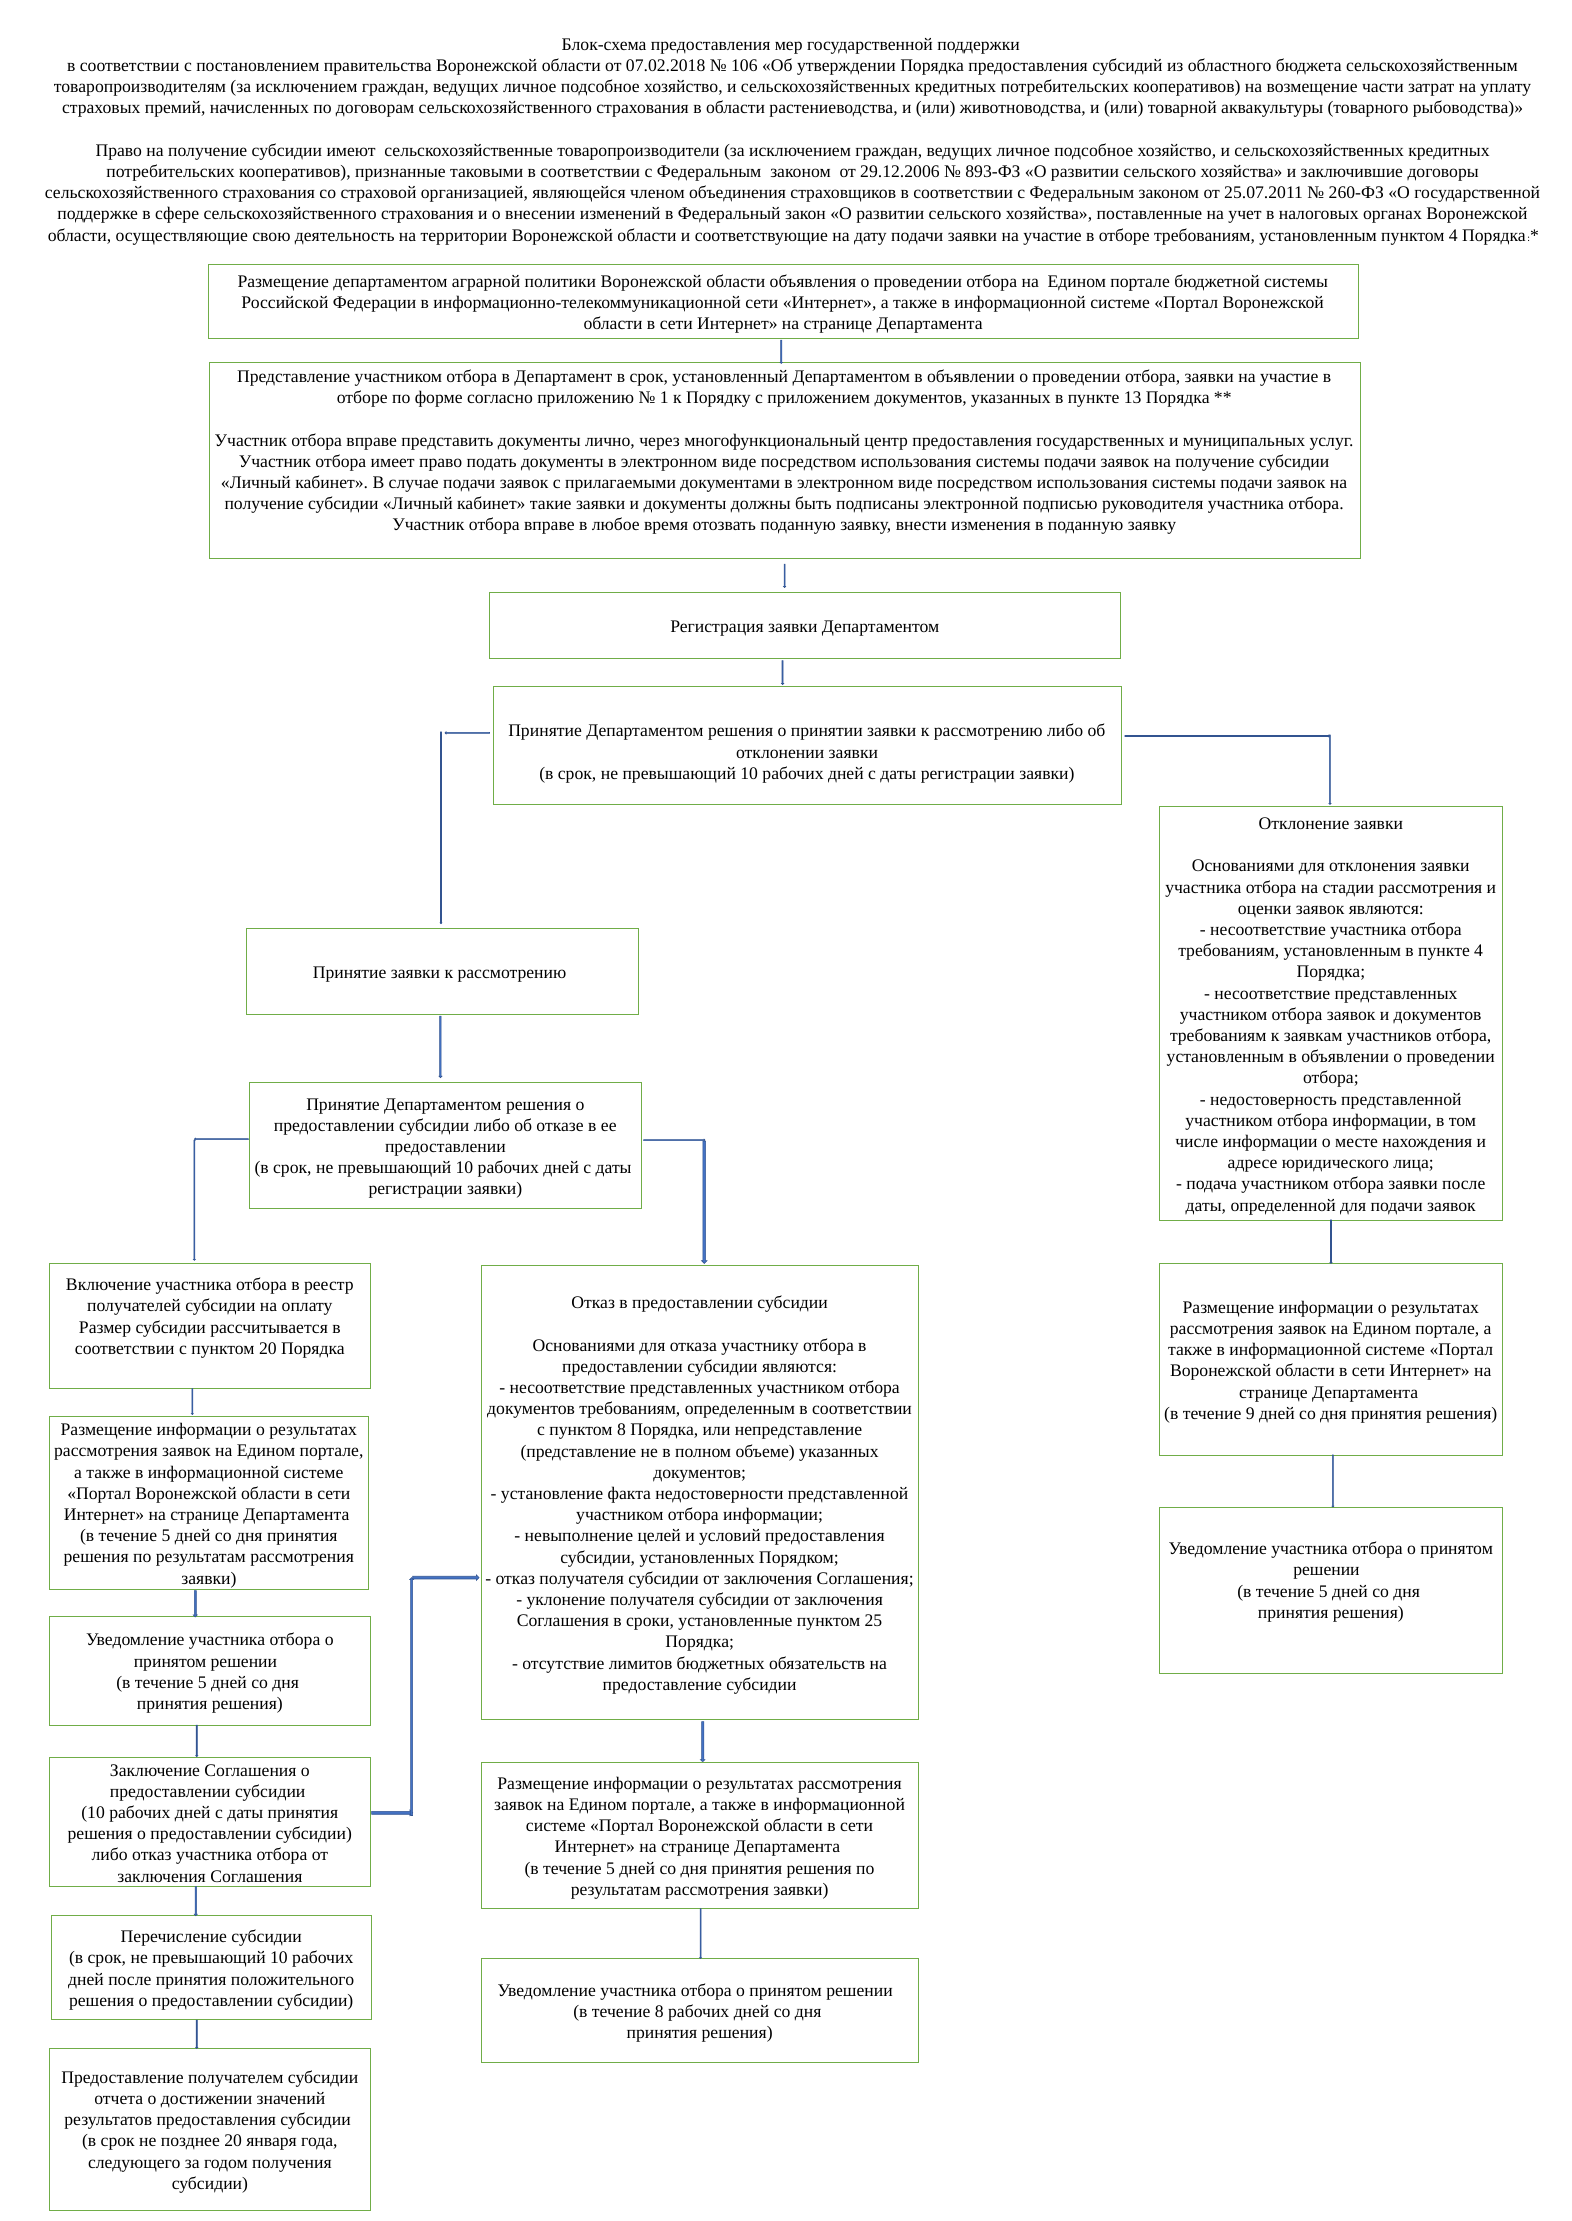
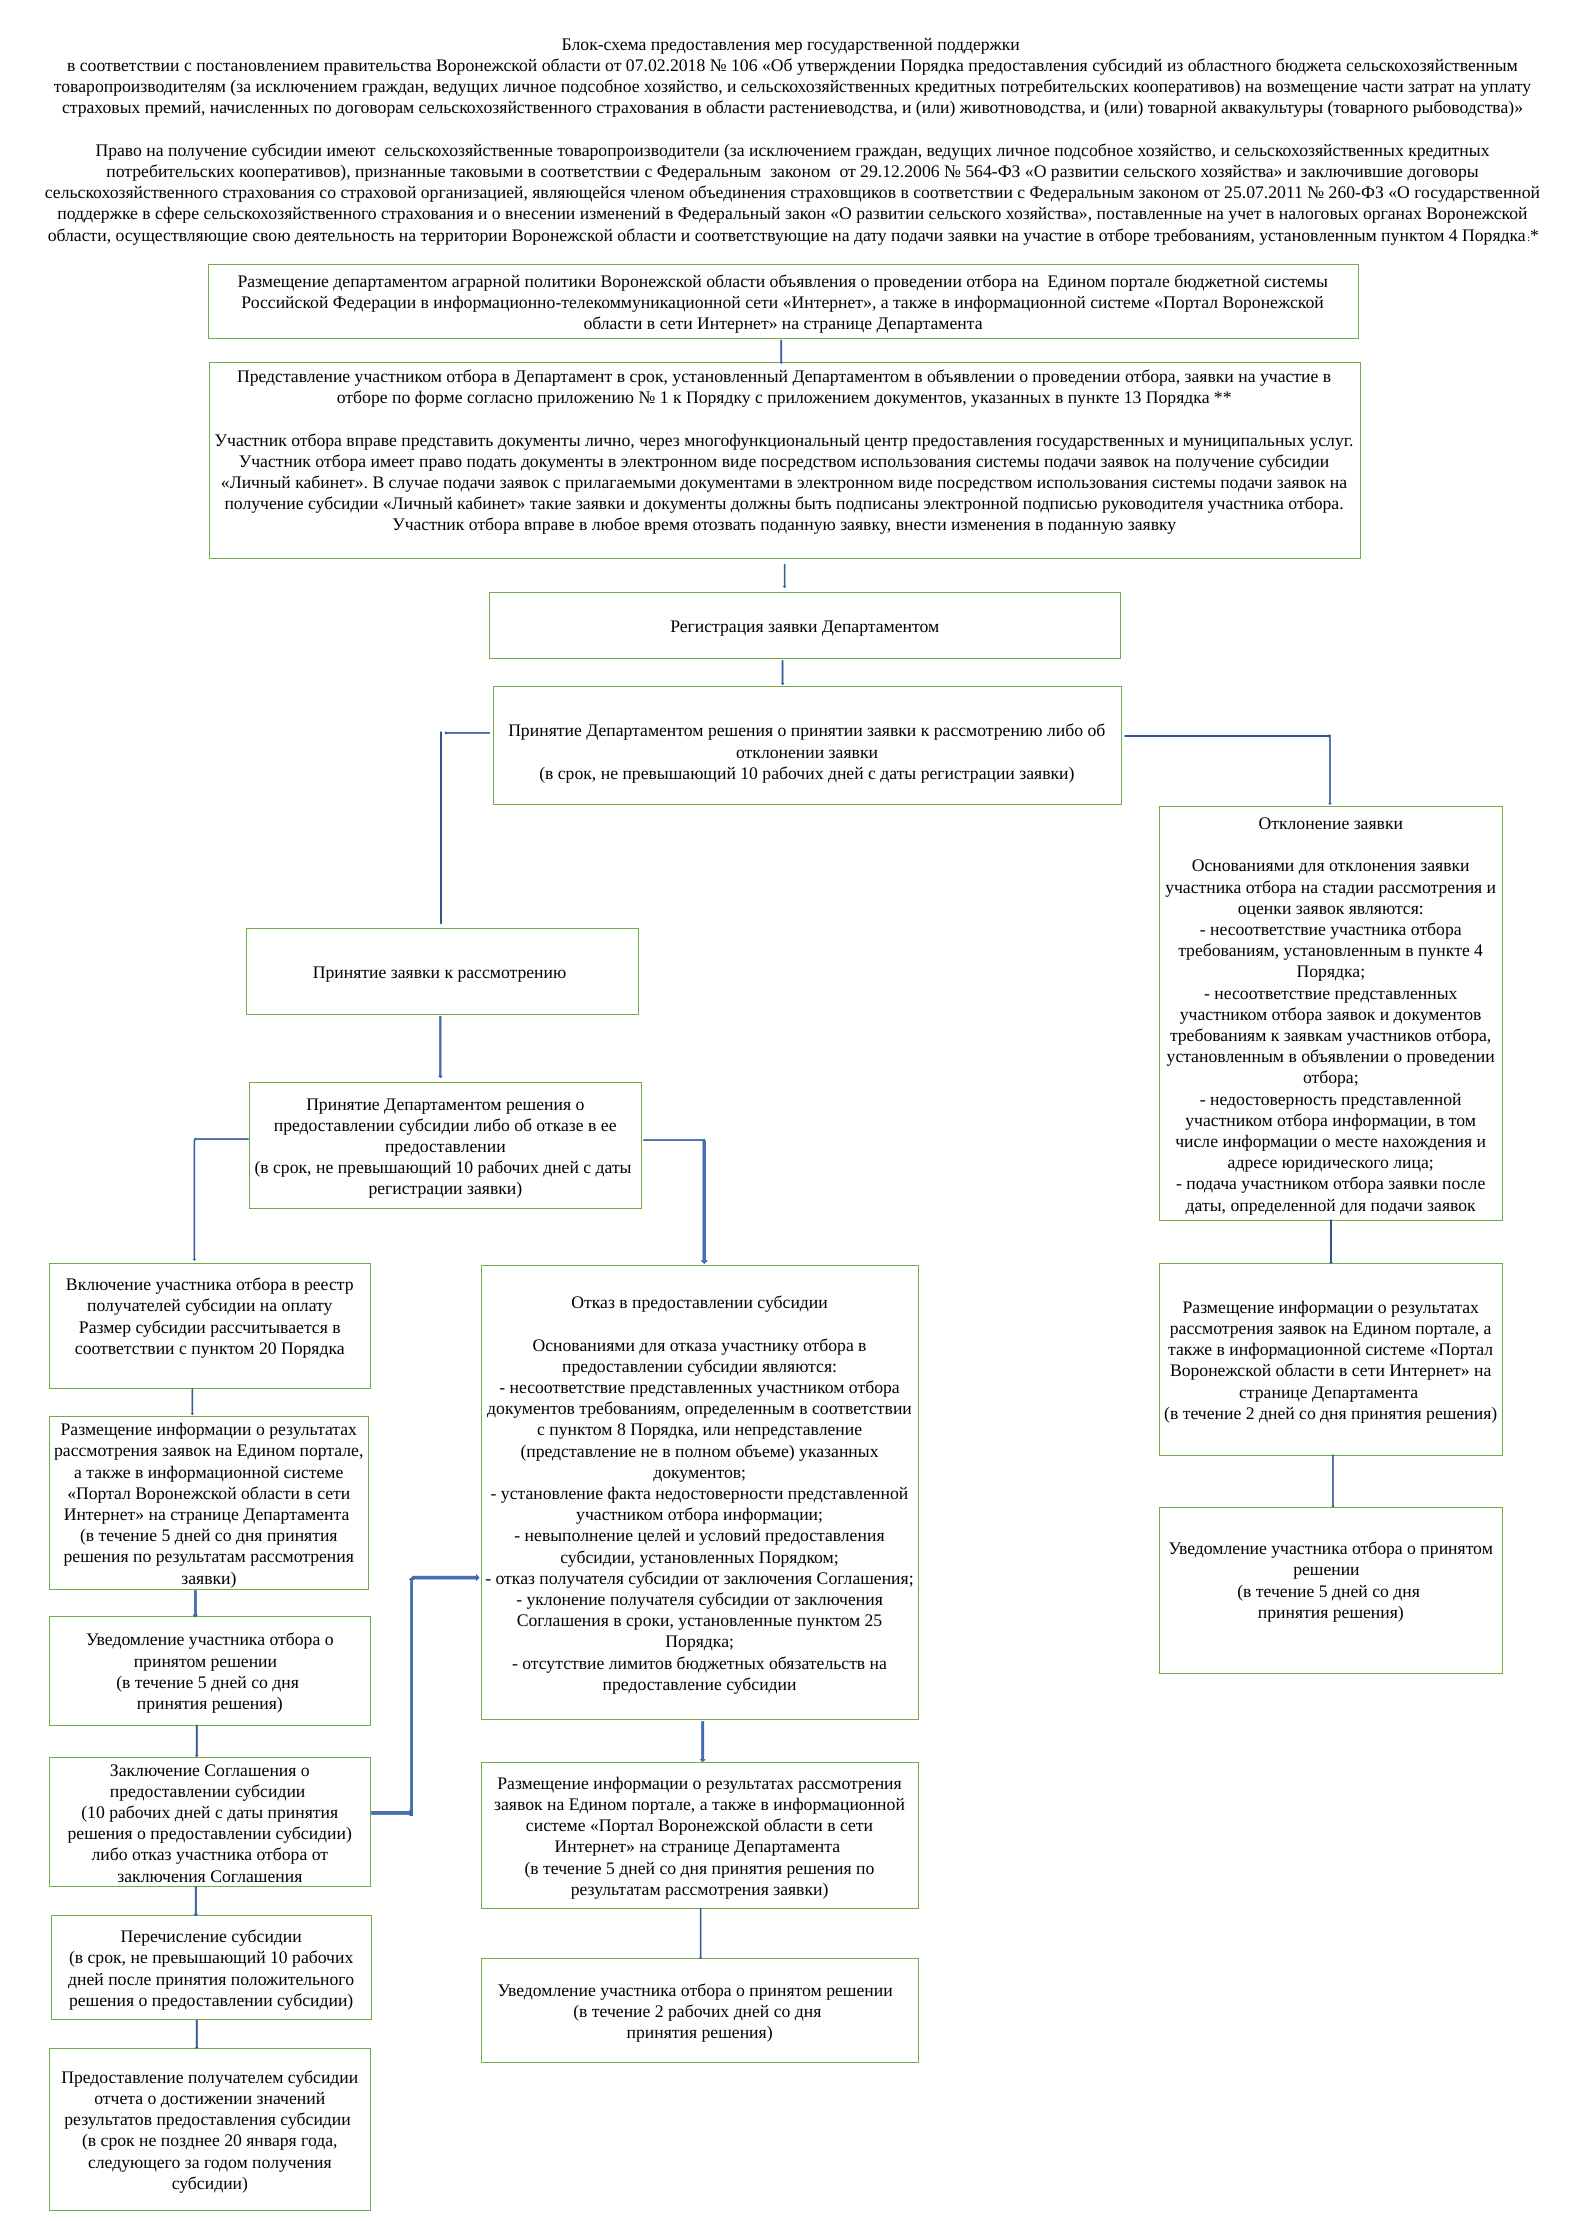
893-ФЗ: 893-ФЗ -> 564-ФЗ
9 at (1250, 1413): 9 -> 2
8 at (659, 2012): 8 -> 2
